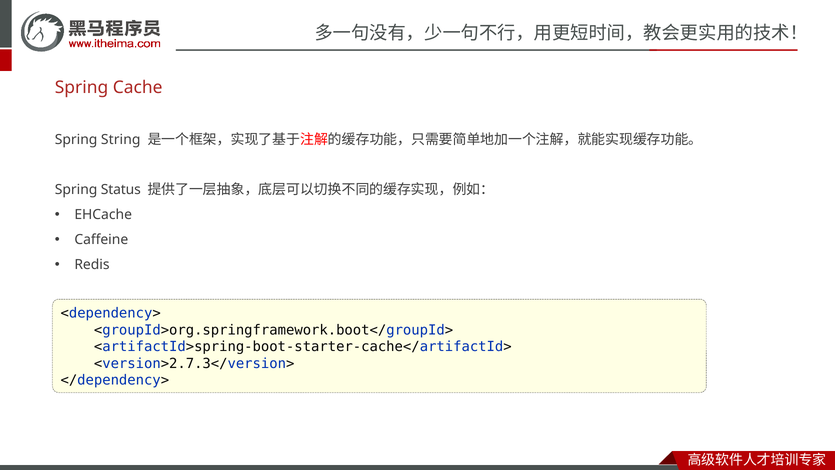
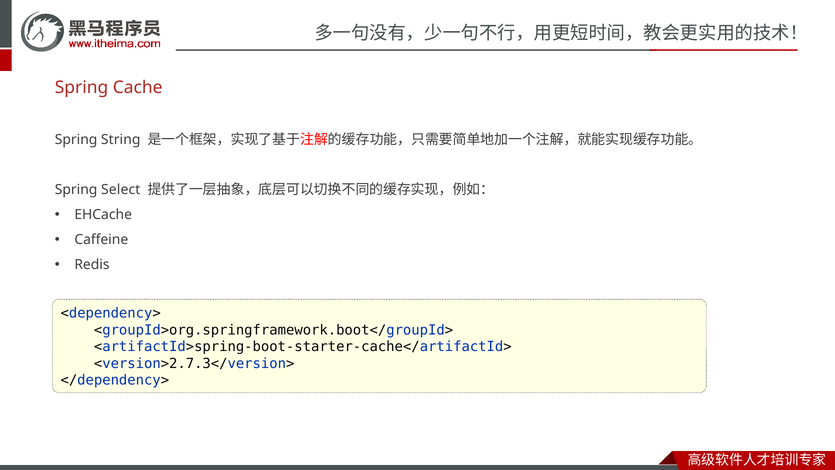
Status: Status -> Select
